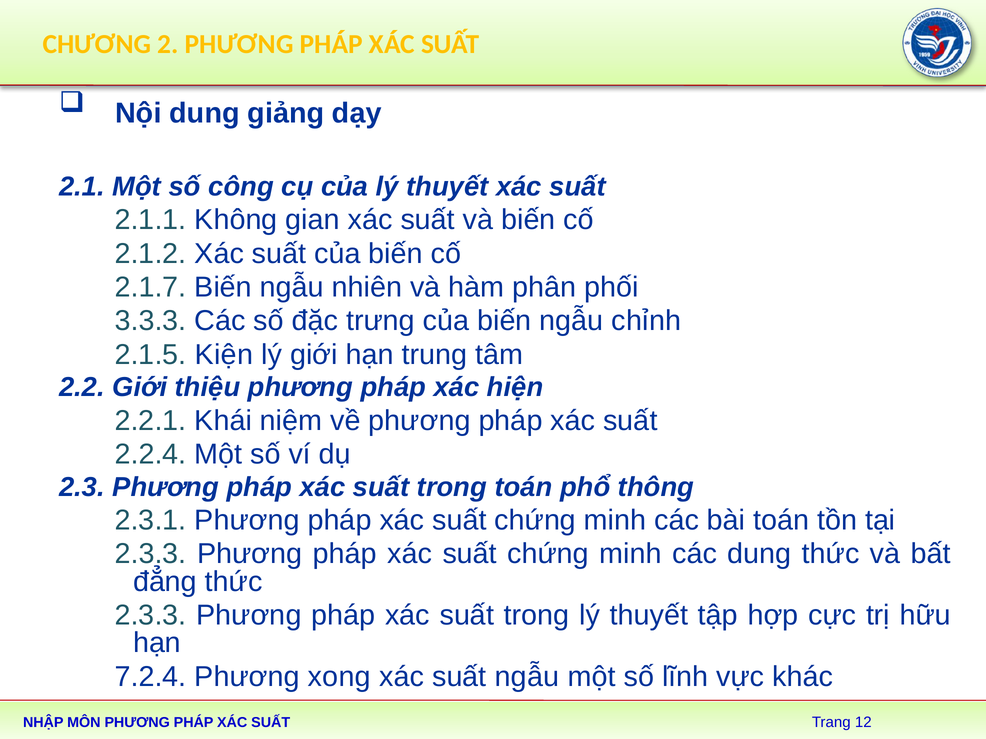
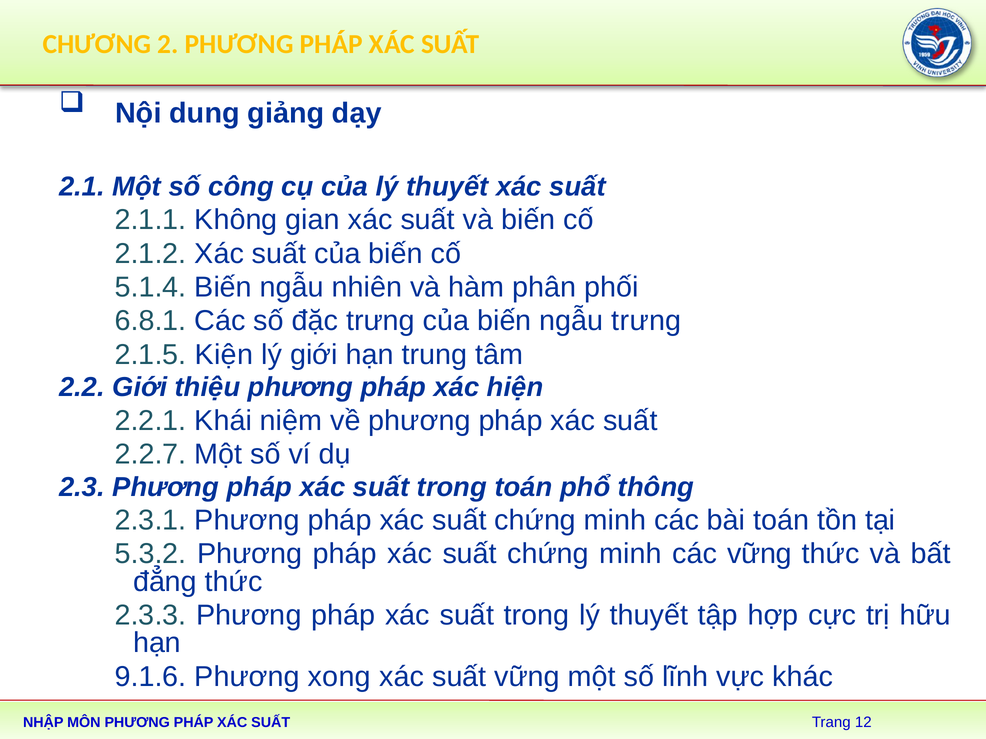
2.1.7: 2.1.7 -> 5.1.4
3.3.3: 3.3.3 -> 6.8.1
ngẫu chỉnh: chỉnh -> trưng
2.2.4: 2.2.4 -> 2.2.7
2.3.3 at (151, 554): 2.3.3 -> 5.3.2
các dung: dung -> vững
7.2.4: 7.2.4 -> 9.1.6
suất ngẫu: ngẫu -> vững
